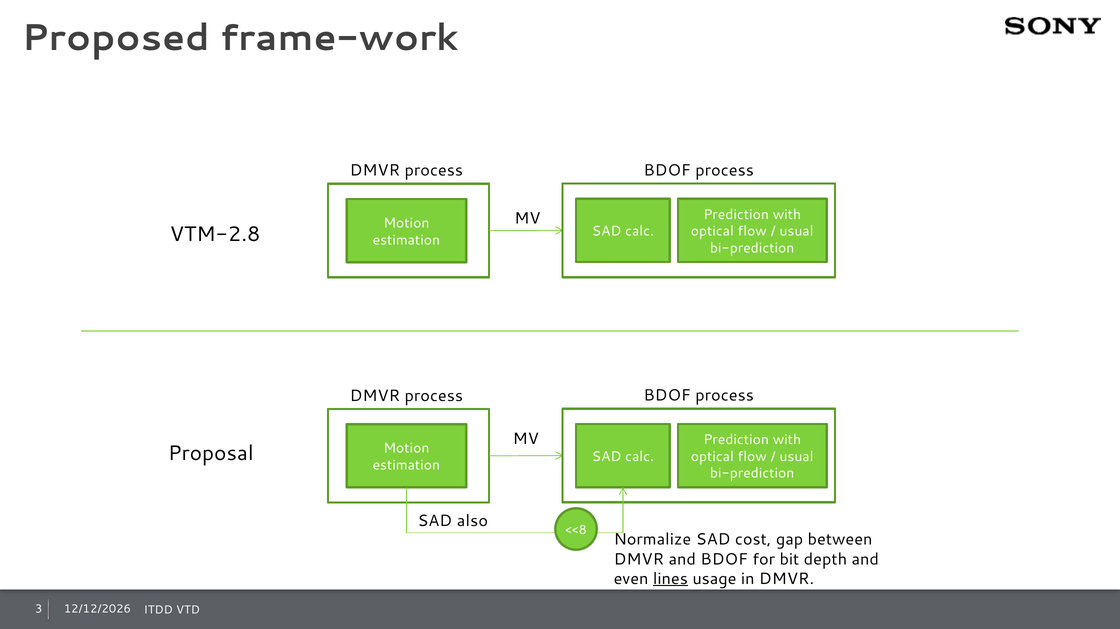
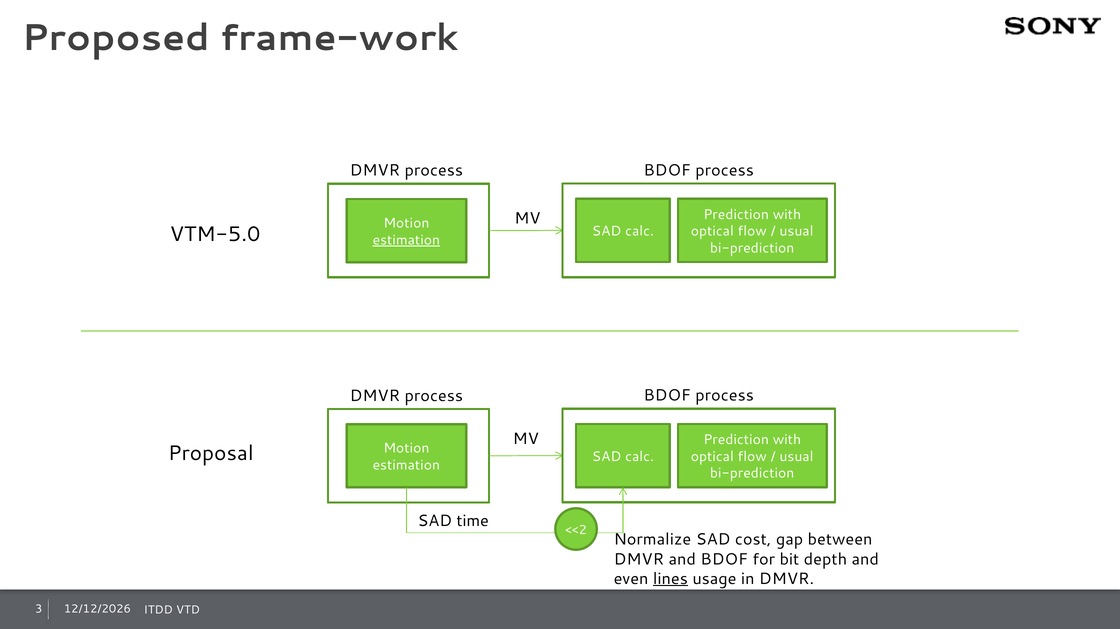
VTM-2.8: VTM-2.8 -> VTM-5.0
estimation at (406, 240) underline: none -> present
also: also -> time
<<8: <<8 -> <<2
